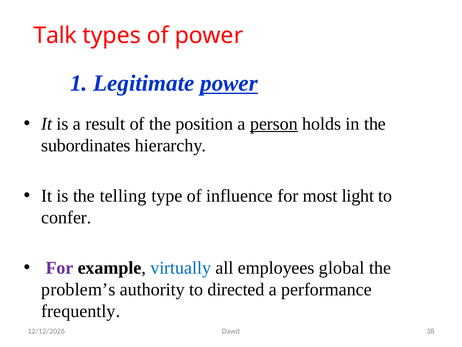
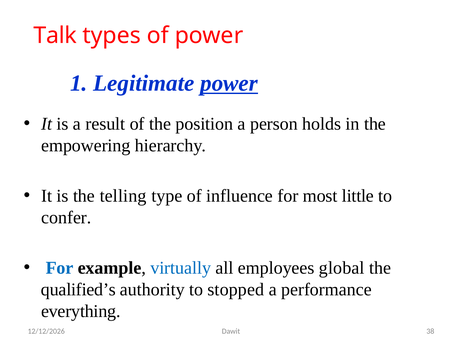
person underline: present -> none
subordinates: subordinates -> empowering
light: light -> little
For at (60, 268) colour: purple -> blue
problem’s: problem’s -> qualified’s
directed: directed -> stopped
frequently: frequently -> everything
